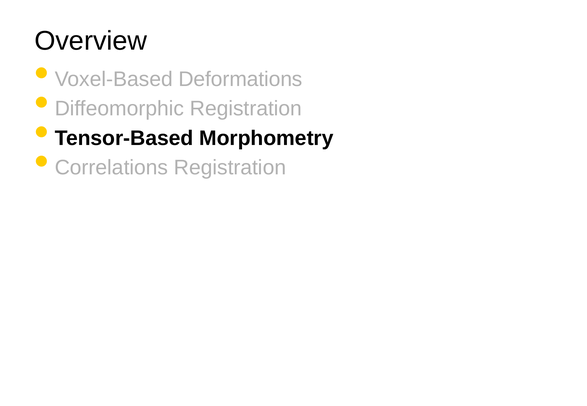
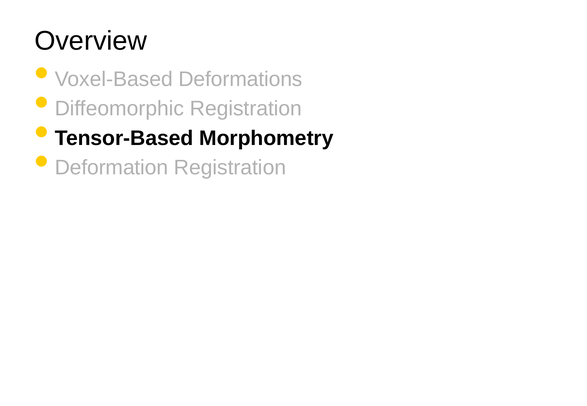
Correlations: Correlations -> Deformation
